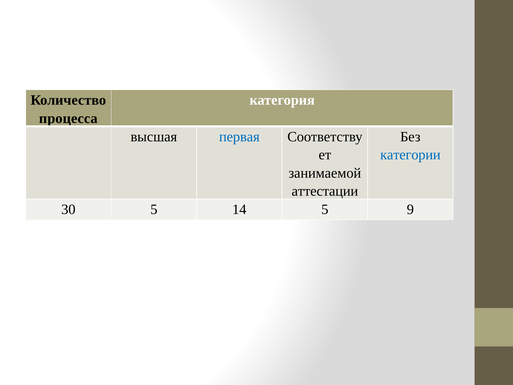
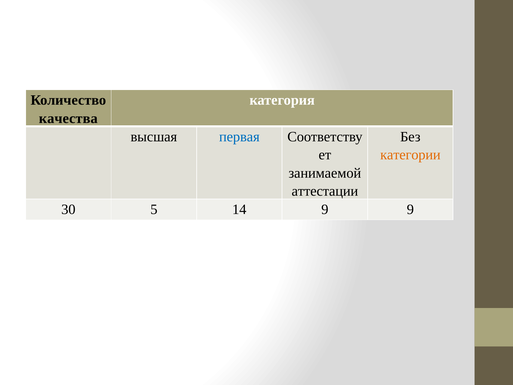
процесса: процесса -> качества
категории colour: blue -> orange
14 5: 5 -> 9
